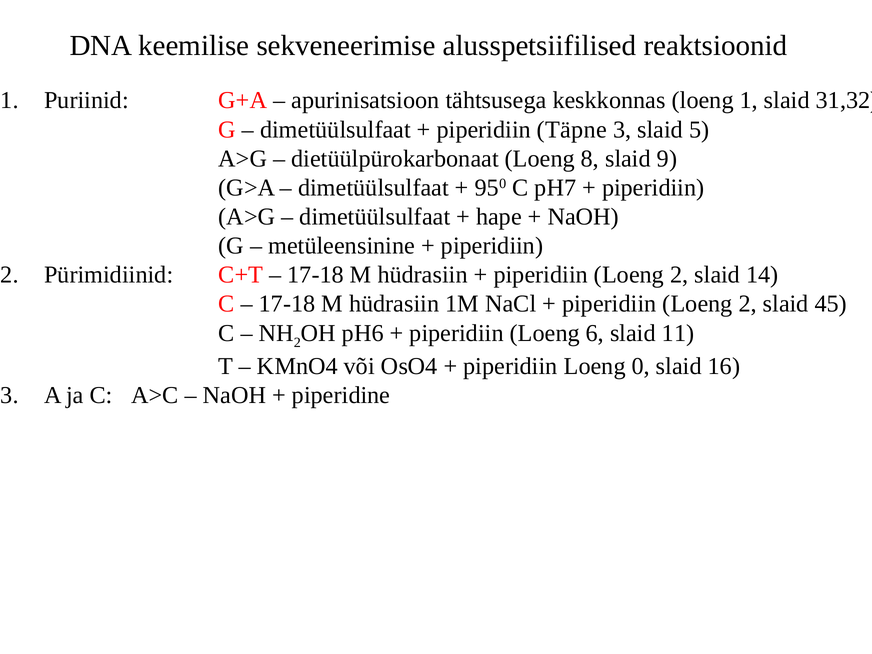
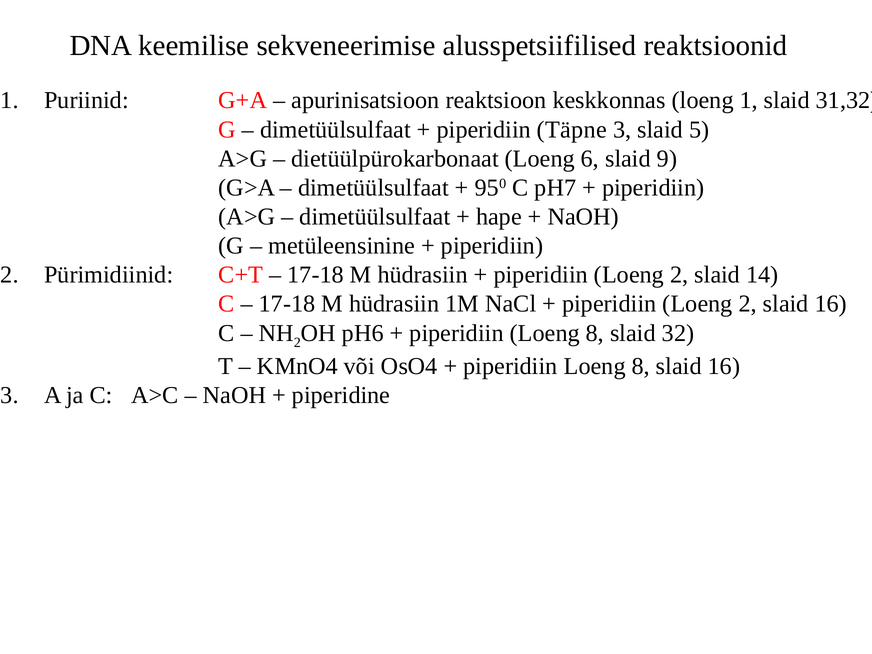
tähtsusega: tähtsusega -> reaktsioon
8: 8 -> 6
2 slaid 45: 45 -> 16
6 at (595, 333): 6 -> 8
11: 11 -> 32
0 at (641, 366): 0 -> 8
